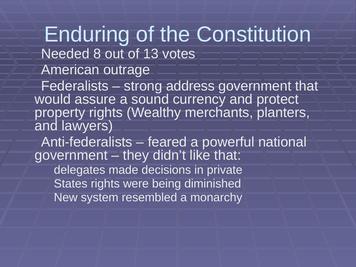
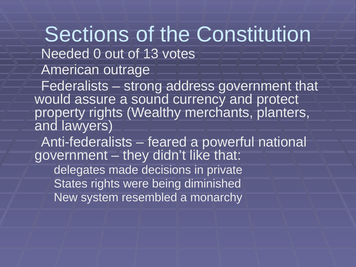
Enduring: Enduring -> Sections
8: 8 -> 0
